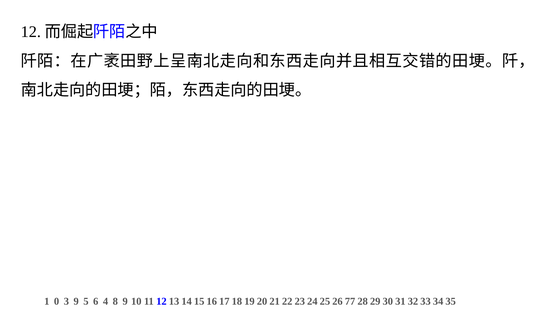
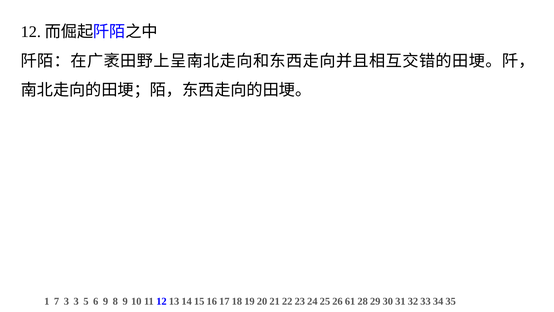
0: 0 -> 7
3 9: 9 -> 3
6 4: 4 -> 9
77: 77 -> 61
